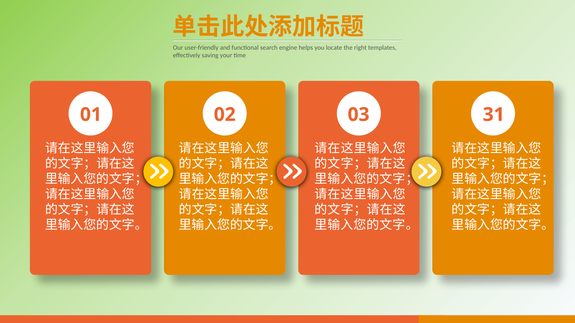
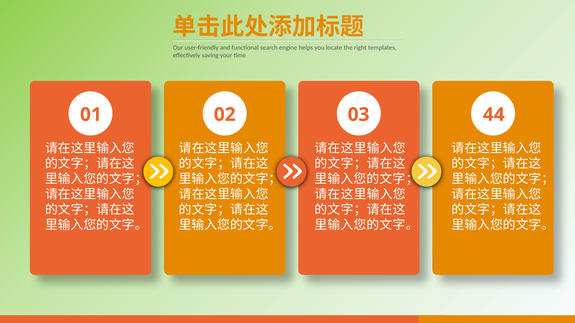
31: 31 -> 44
